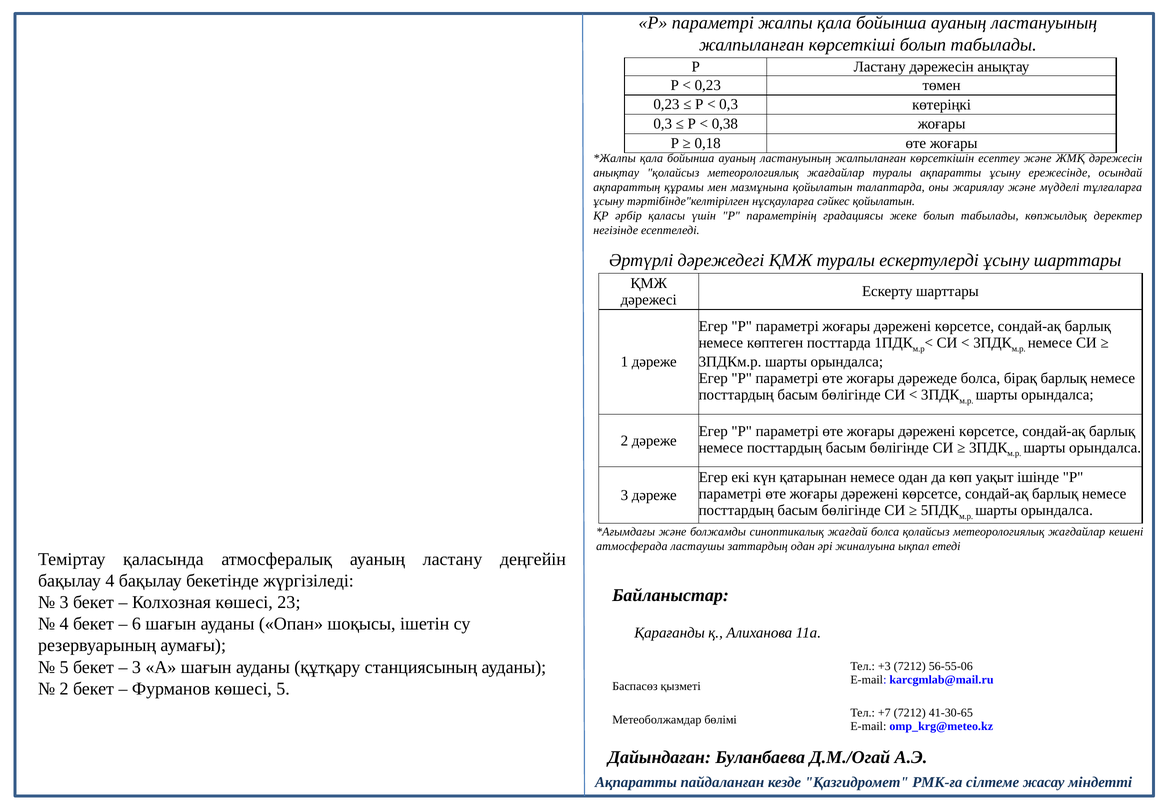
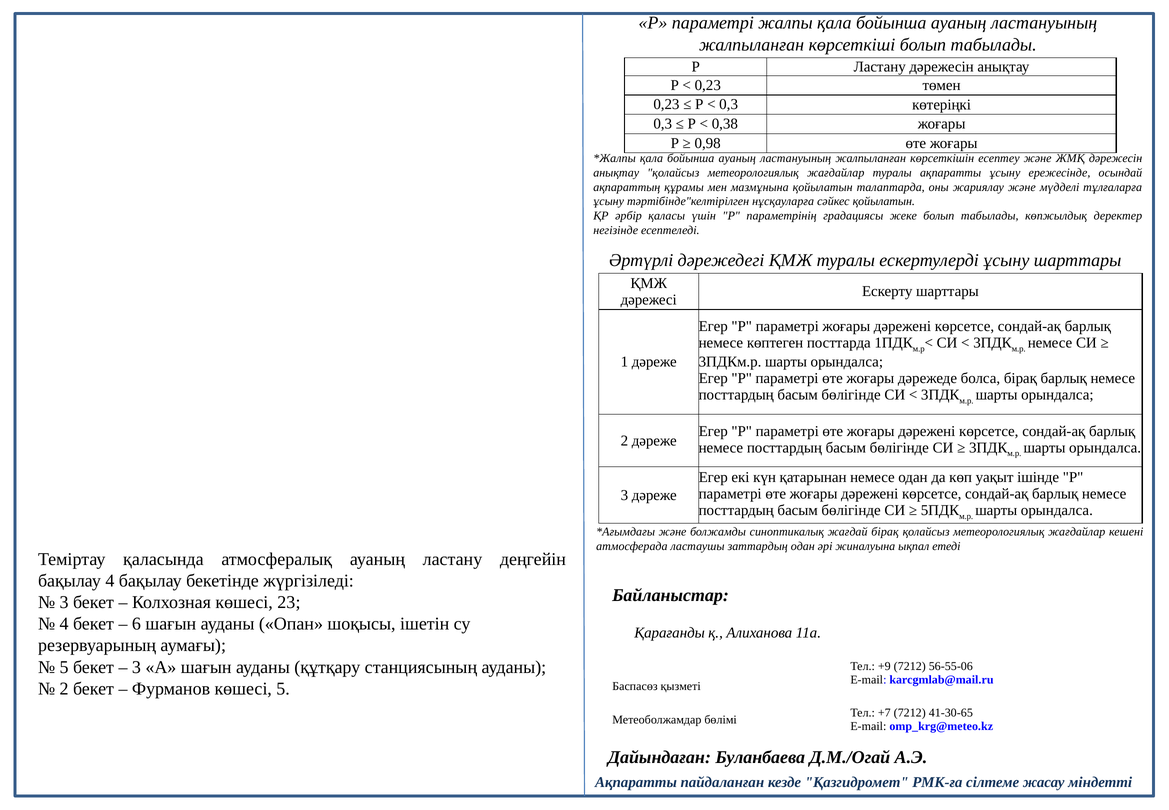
0,18: 0,18 -> 0,98
жағдай болса: болса -> бірақ
+3: +3 -> +9
